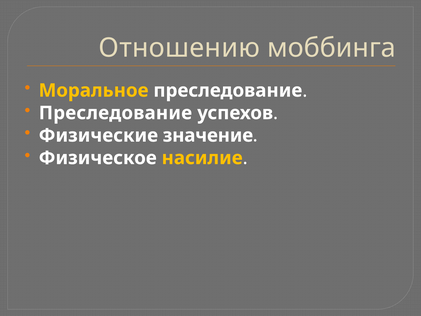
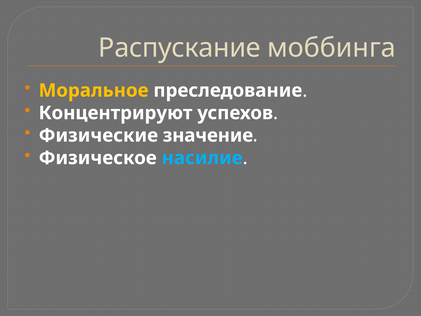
Отношению: Отношению -> Распускание
Преследование at (115, 113): Преследование -> Концентрируют
насилие colour: yellow -> light blue
